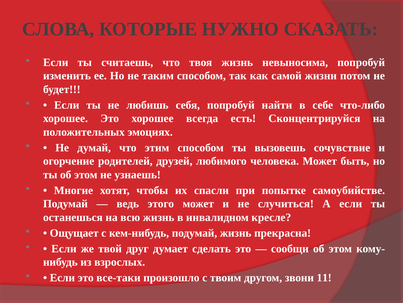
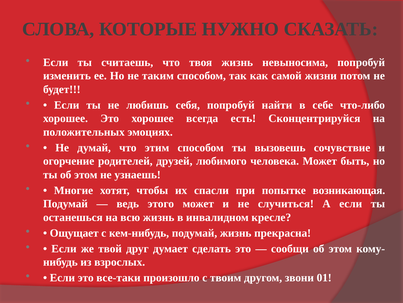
самоубийстве: самоубийстве -> возникающая
11: 11 -> 01
